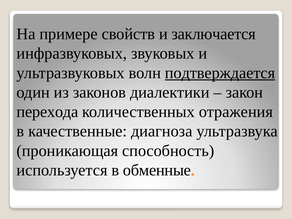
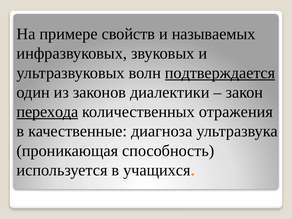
заключается: заключается -> называемых
перехода underline: none -> present
обменные: обменные -> учащихся
